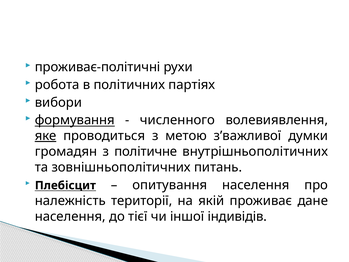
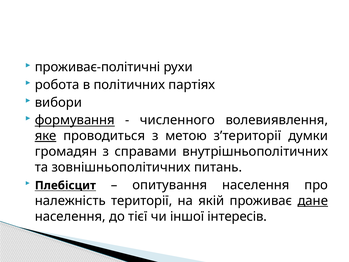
з’важливої: з’важливої -> з’території
політичне: політичне -> справами
дане underline: none -> present
індивідів: індивідів -> інтересів
